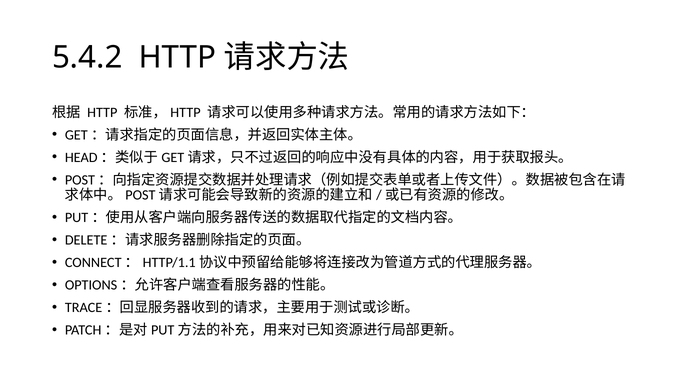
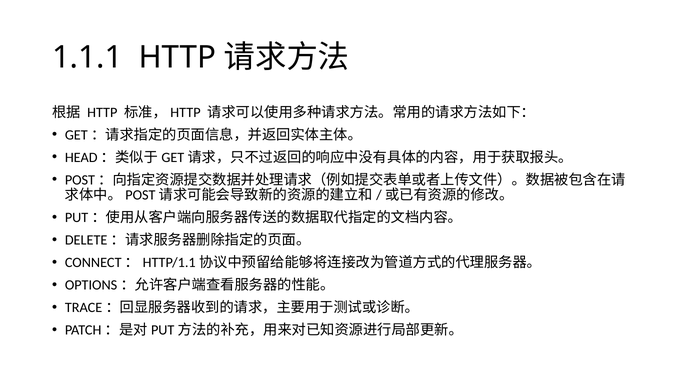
5.4.2: 5.4.2 -> 1.1.1
